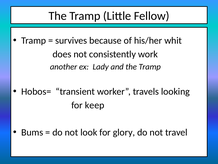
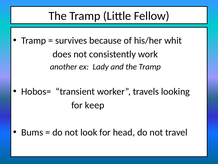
glory: glory -> head
